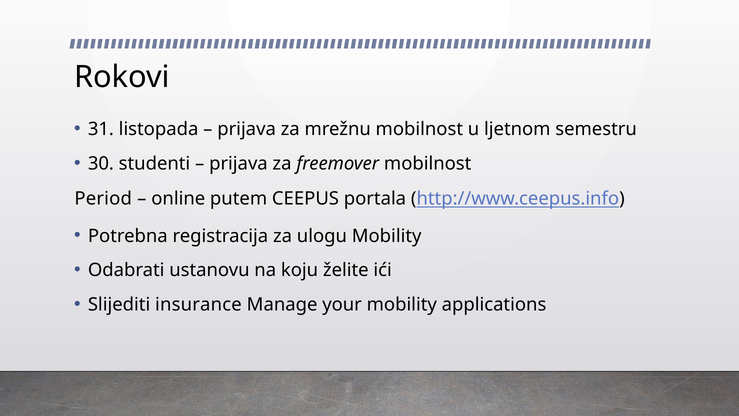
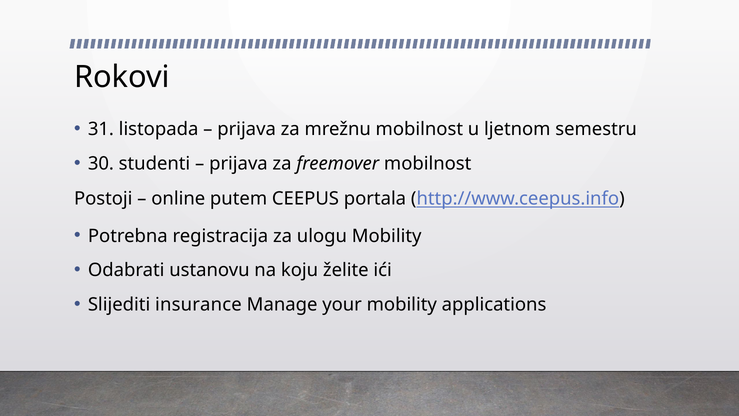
Period: Period -> Postoji
